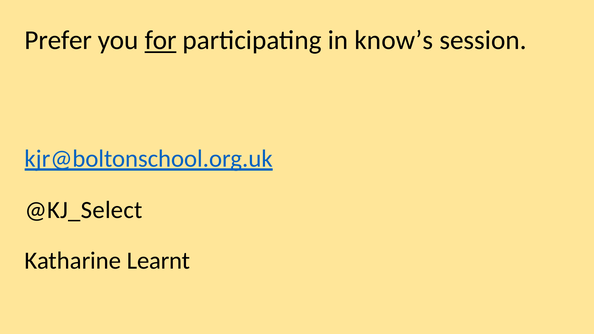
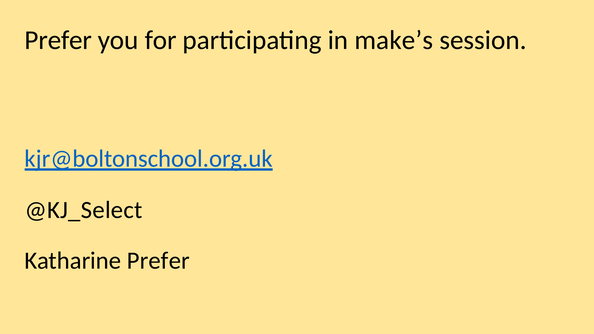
for underline: present -> none
know’s: know’s -> make’s
Katharine Learnt: Learnt -> Prefer
